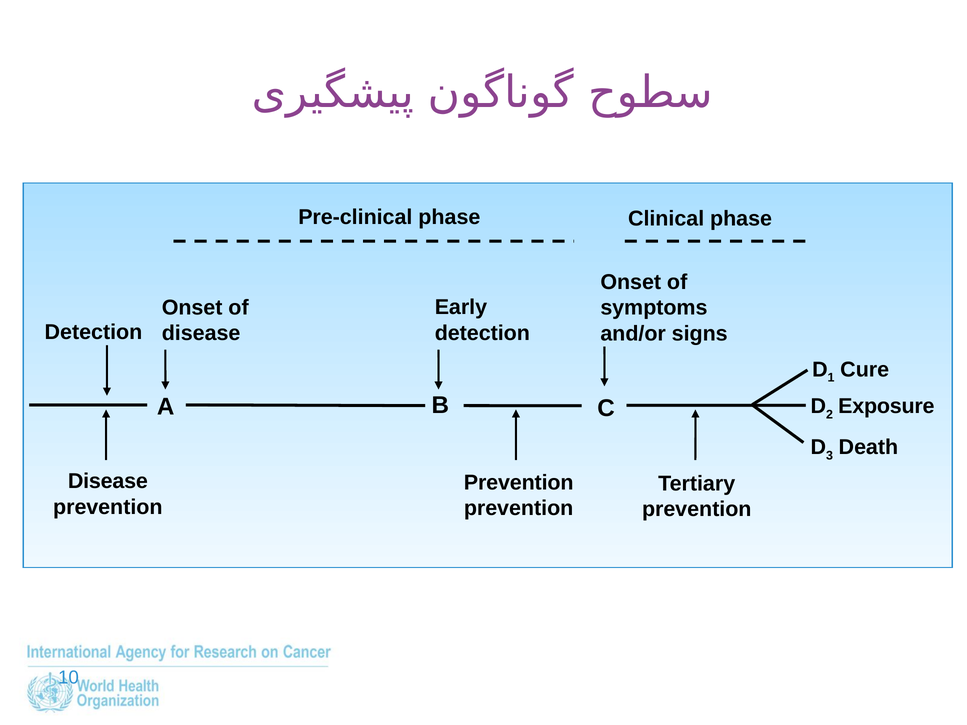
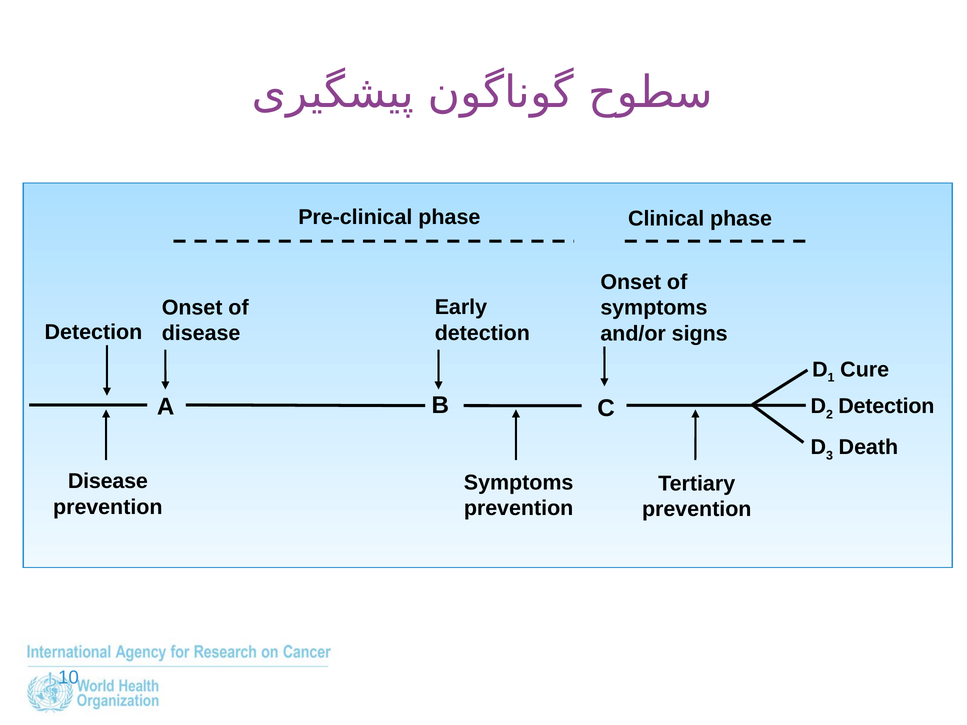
Exposure at (886, 406): Exposure -> Detection
Prevention at (519, 483): Prevention -> Symptoms
